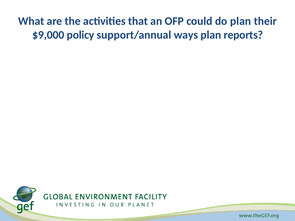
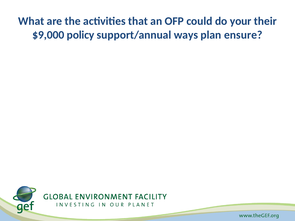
do plan: plan -> your
reports: reports -> ensure
